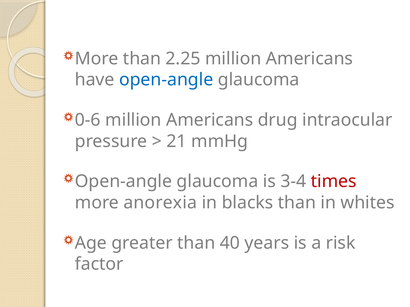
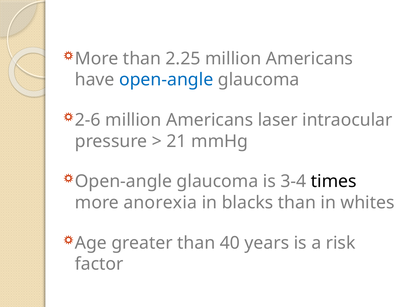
0-6: 0-6 -> 2-6
drug: drug -> laser
times colour: red -> black
